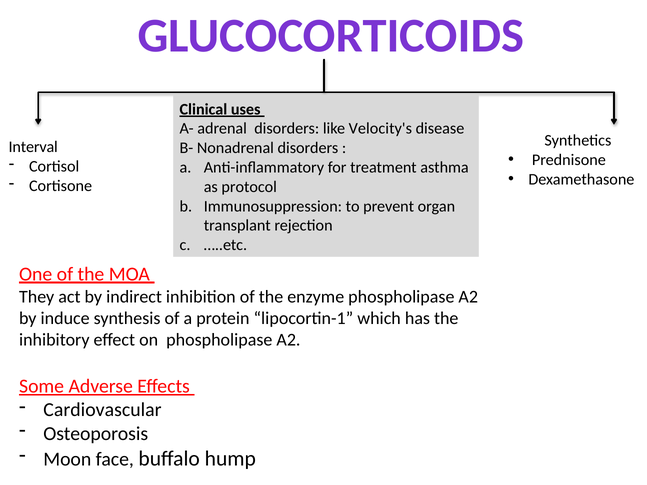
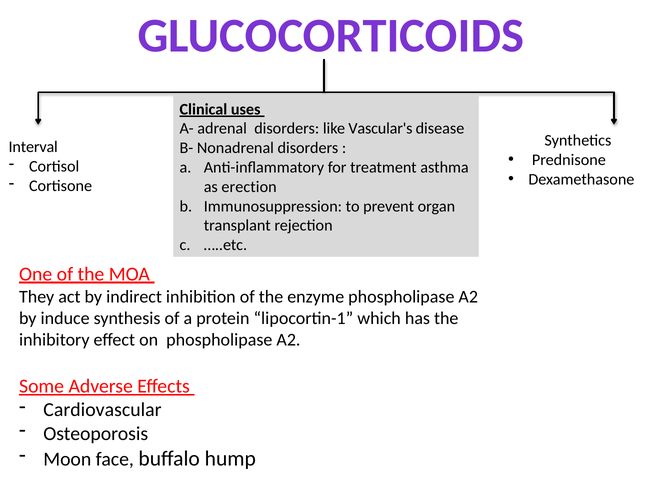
Velocity's: Velocity's -> Vascular's
protocol: protocol -> erection
